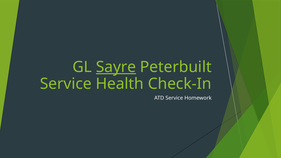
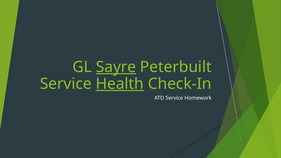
Health underline: none -> present
